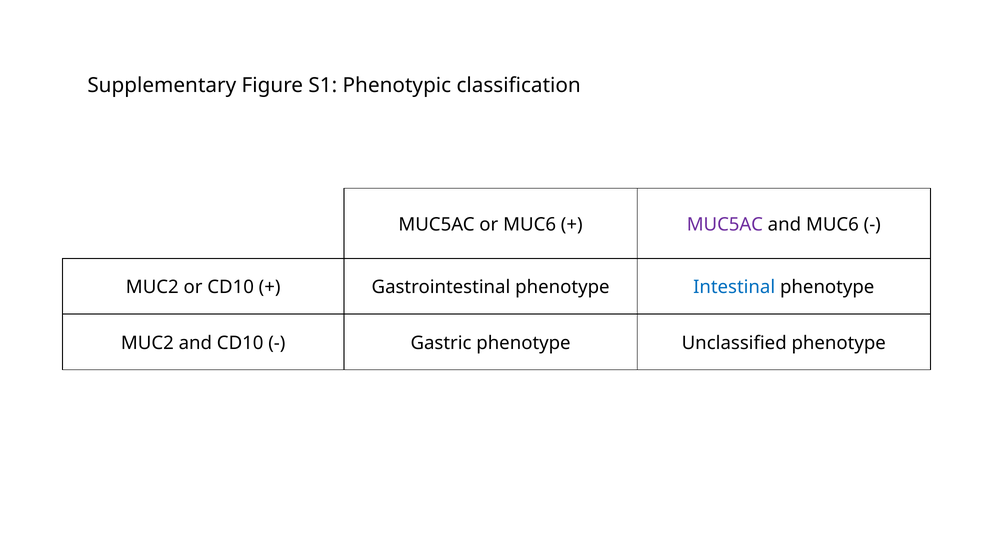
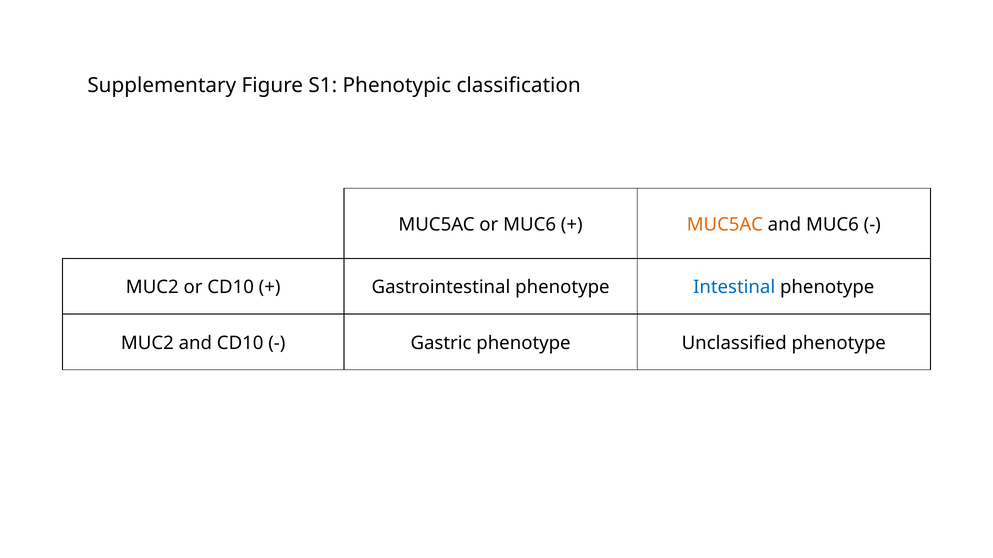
MUC5AC at (725, 225) colour: purple -> orange
